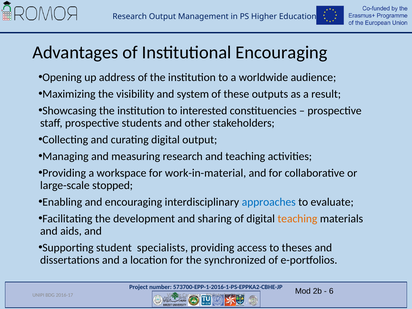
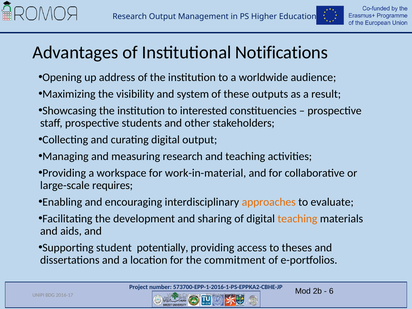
Institutional Encouraging: Encouraging -> Notifications
stopped: stopped -> requires
approaches colour: blue -> orange
specialists: specialists -> potentially
synchronized: synchronized -> commitment
